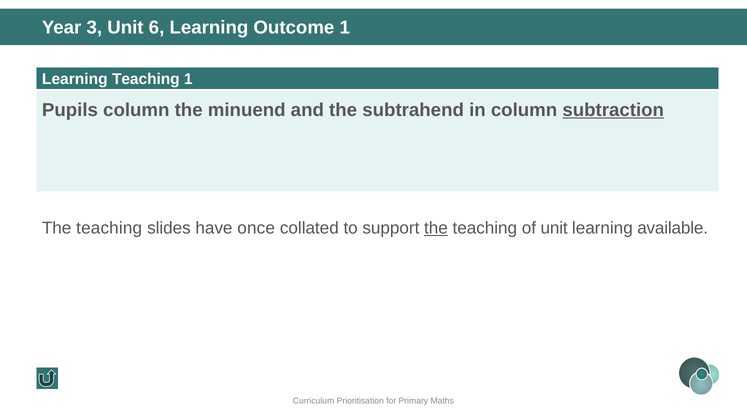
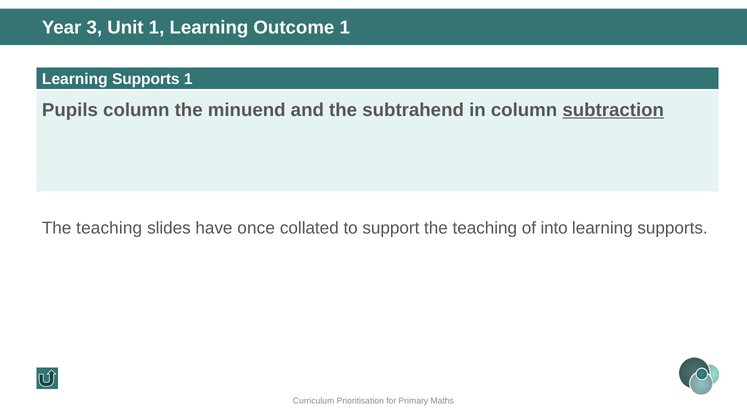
Unit 6: 6 -> 1
Teaching at (146, 79): Teaching -> Supports
the at (436, 228) underline: present -> none
of unit: unit -> into
available at (673, 228): available -> supports
